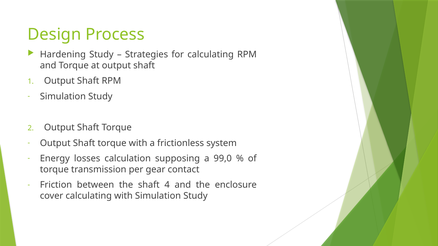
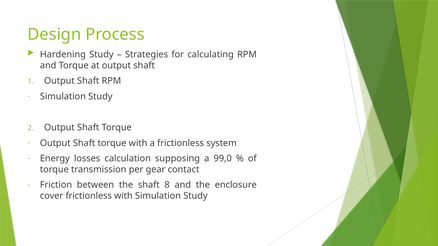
4: 4 -> 8
cover calculating: calculating -> frictionless
